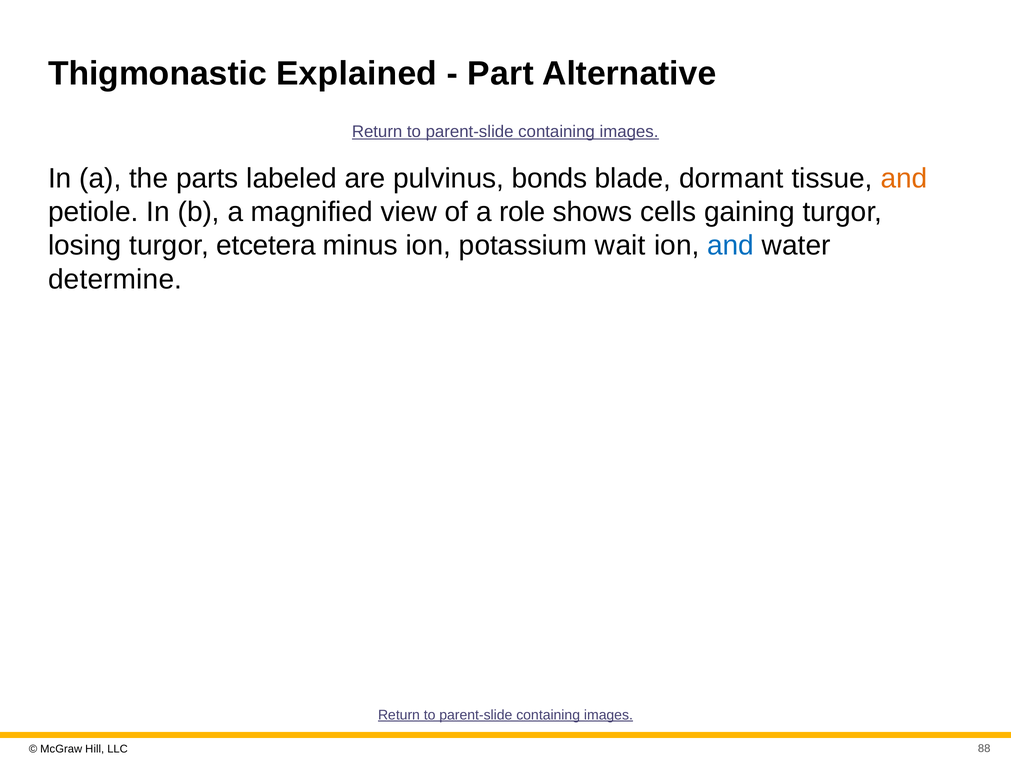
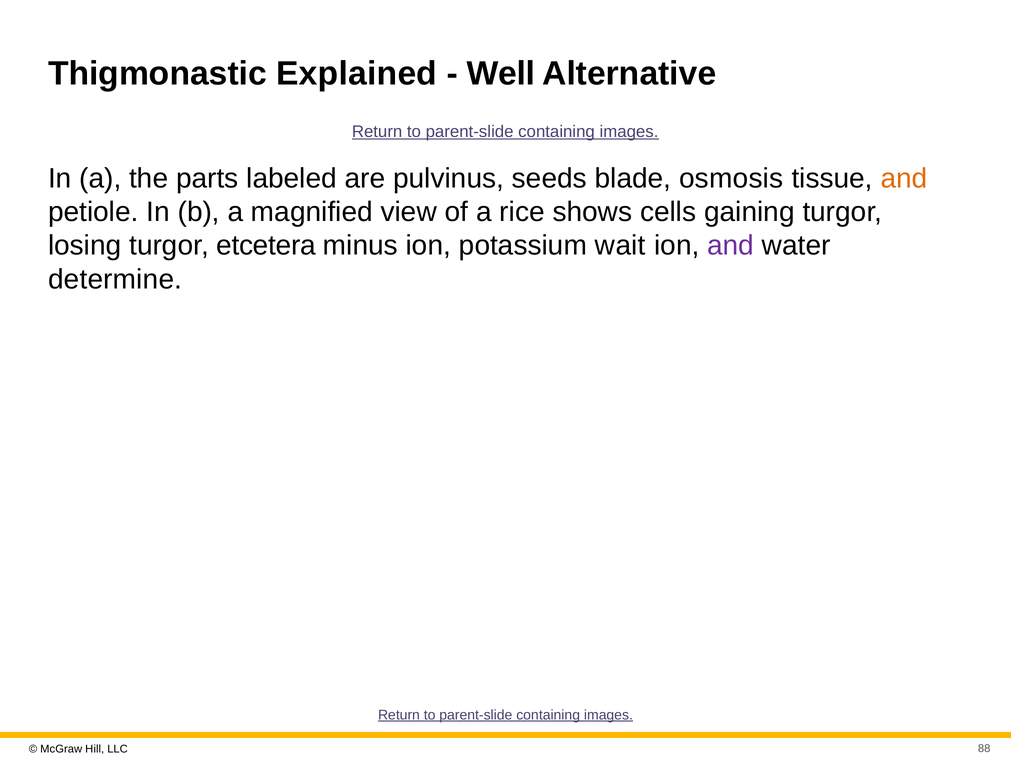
Part: Part -> Well
bonds: bonds -> seeds
dormant: dormant -> osmosis
role: role -> rice
and at (731, 246) colour: blue -> purple
